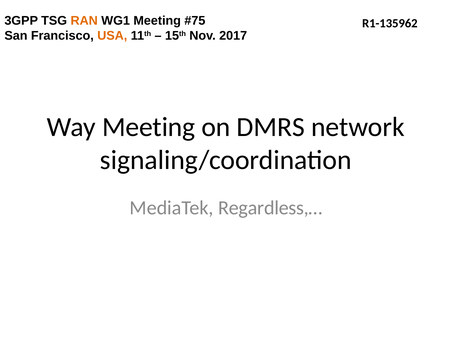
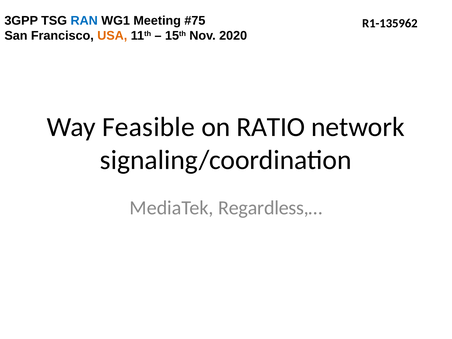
RAN colour: orange -> blue
2017: 2017 -> 2020
Way Meeting: Meeting -> Feasible
DMRS: DMRS -> RATIO
